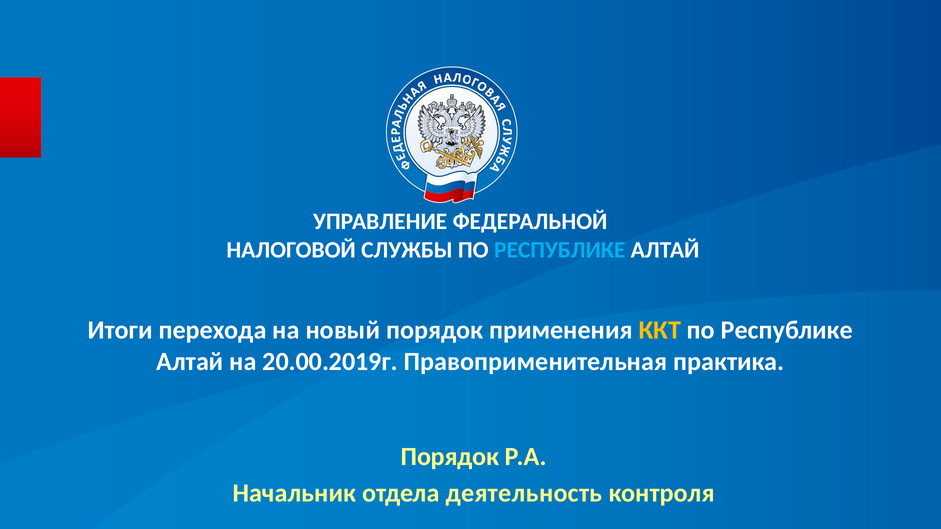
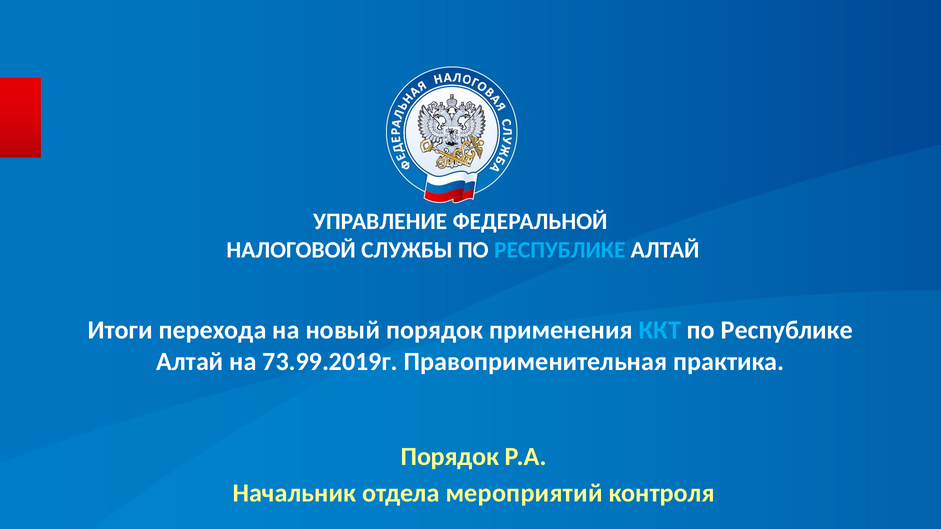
ККТ colour: yellow -> light blue
20.00.2019г: 20.00.2019г -> 73.99.2019г
деятельность: деятельность -> мероприятий
